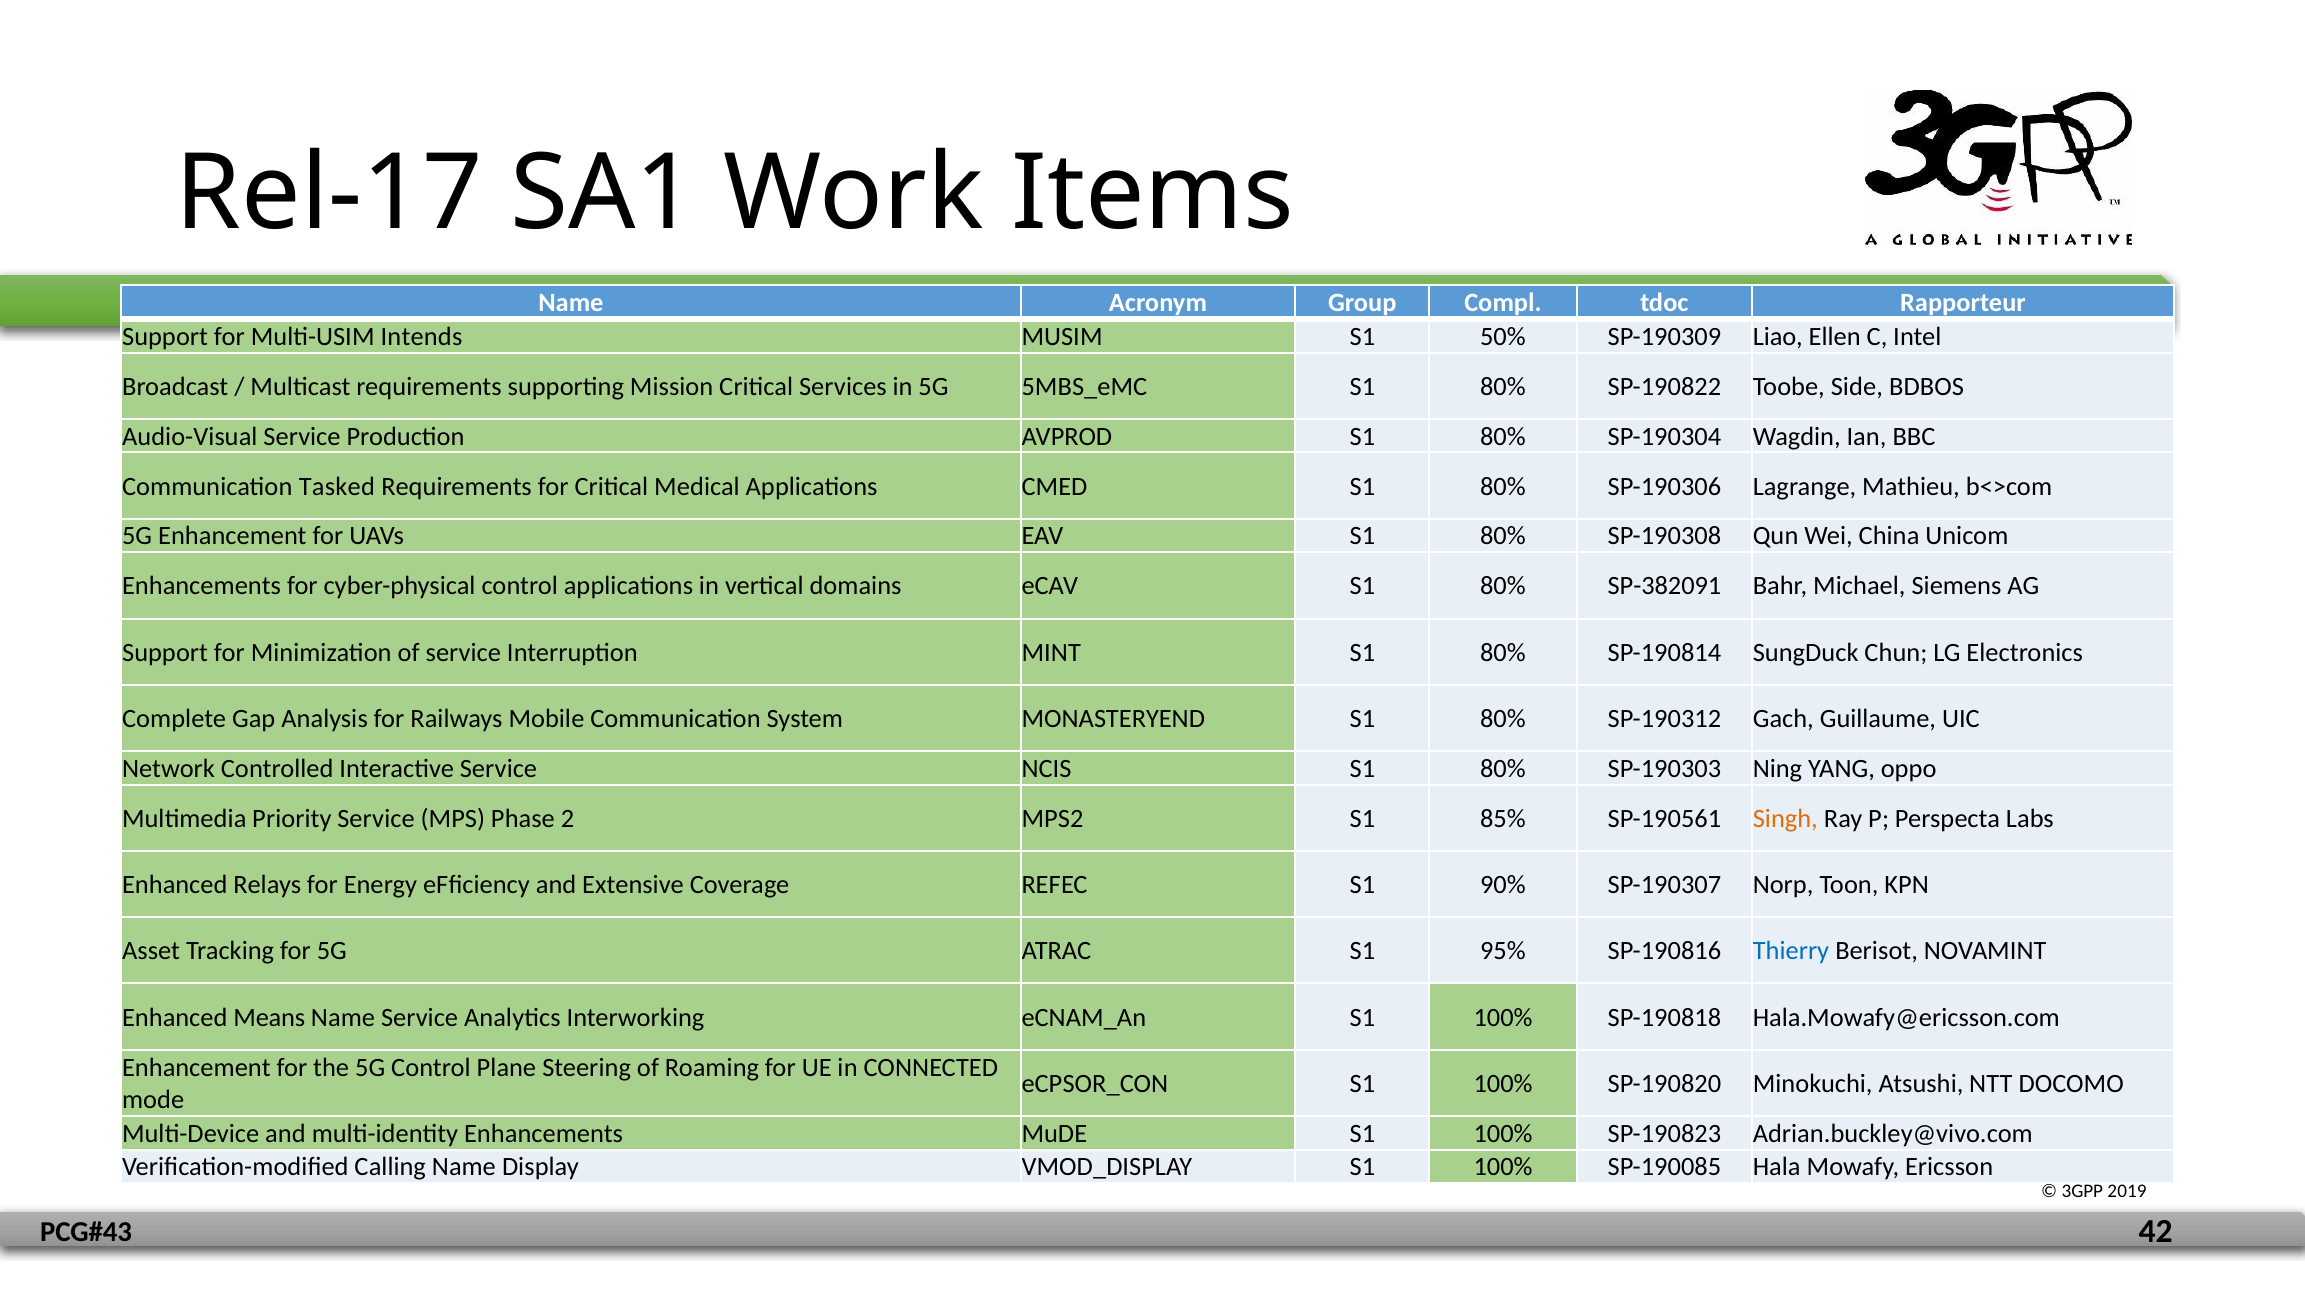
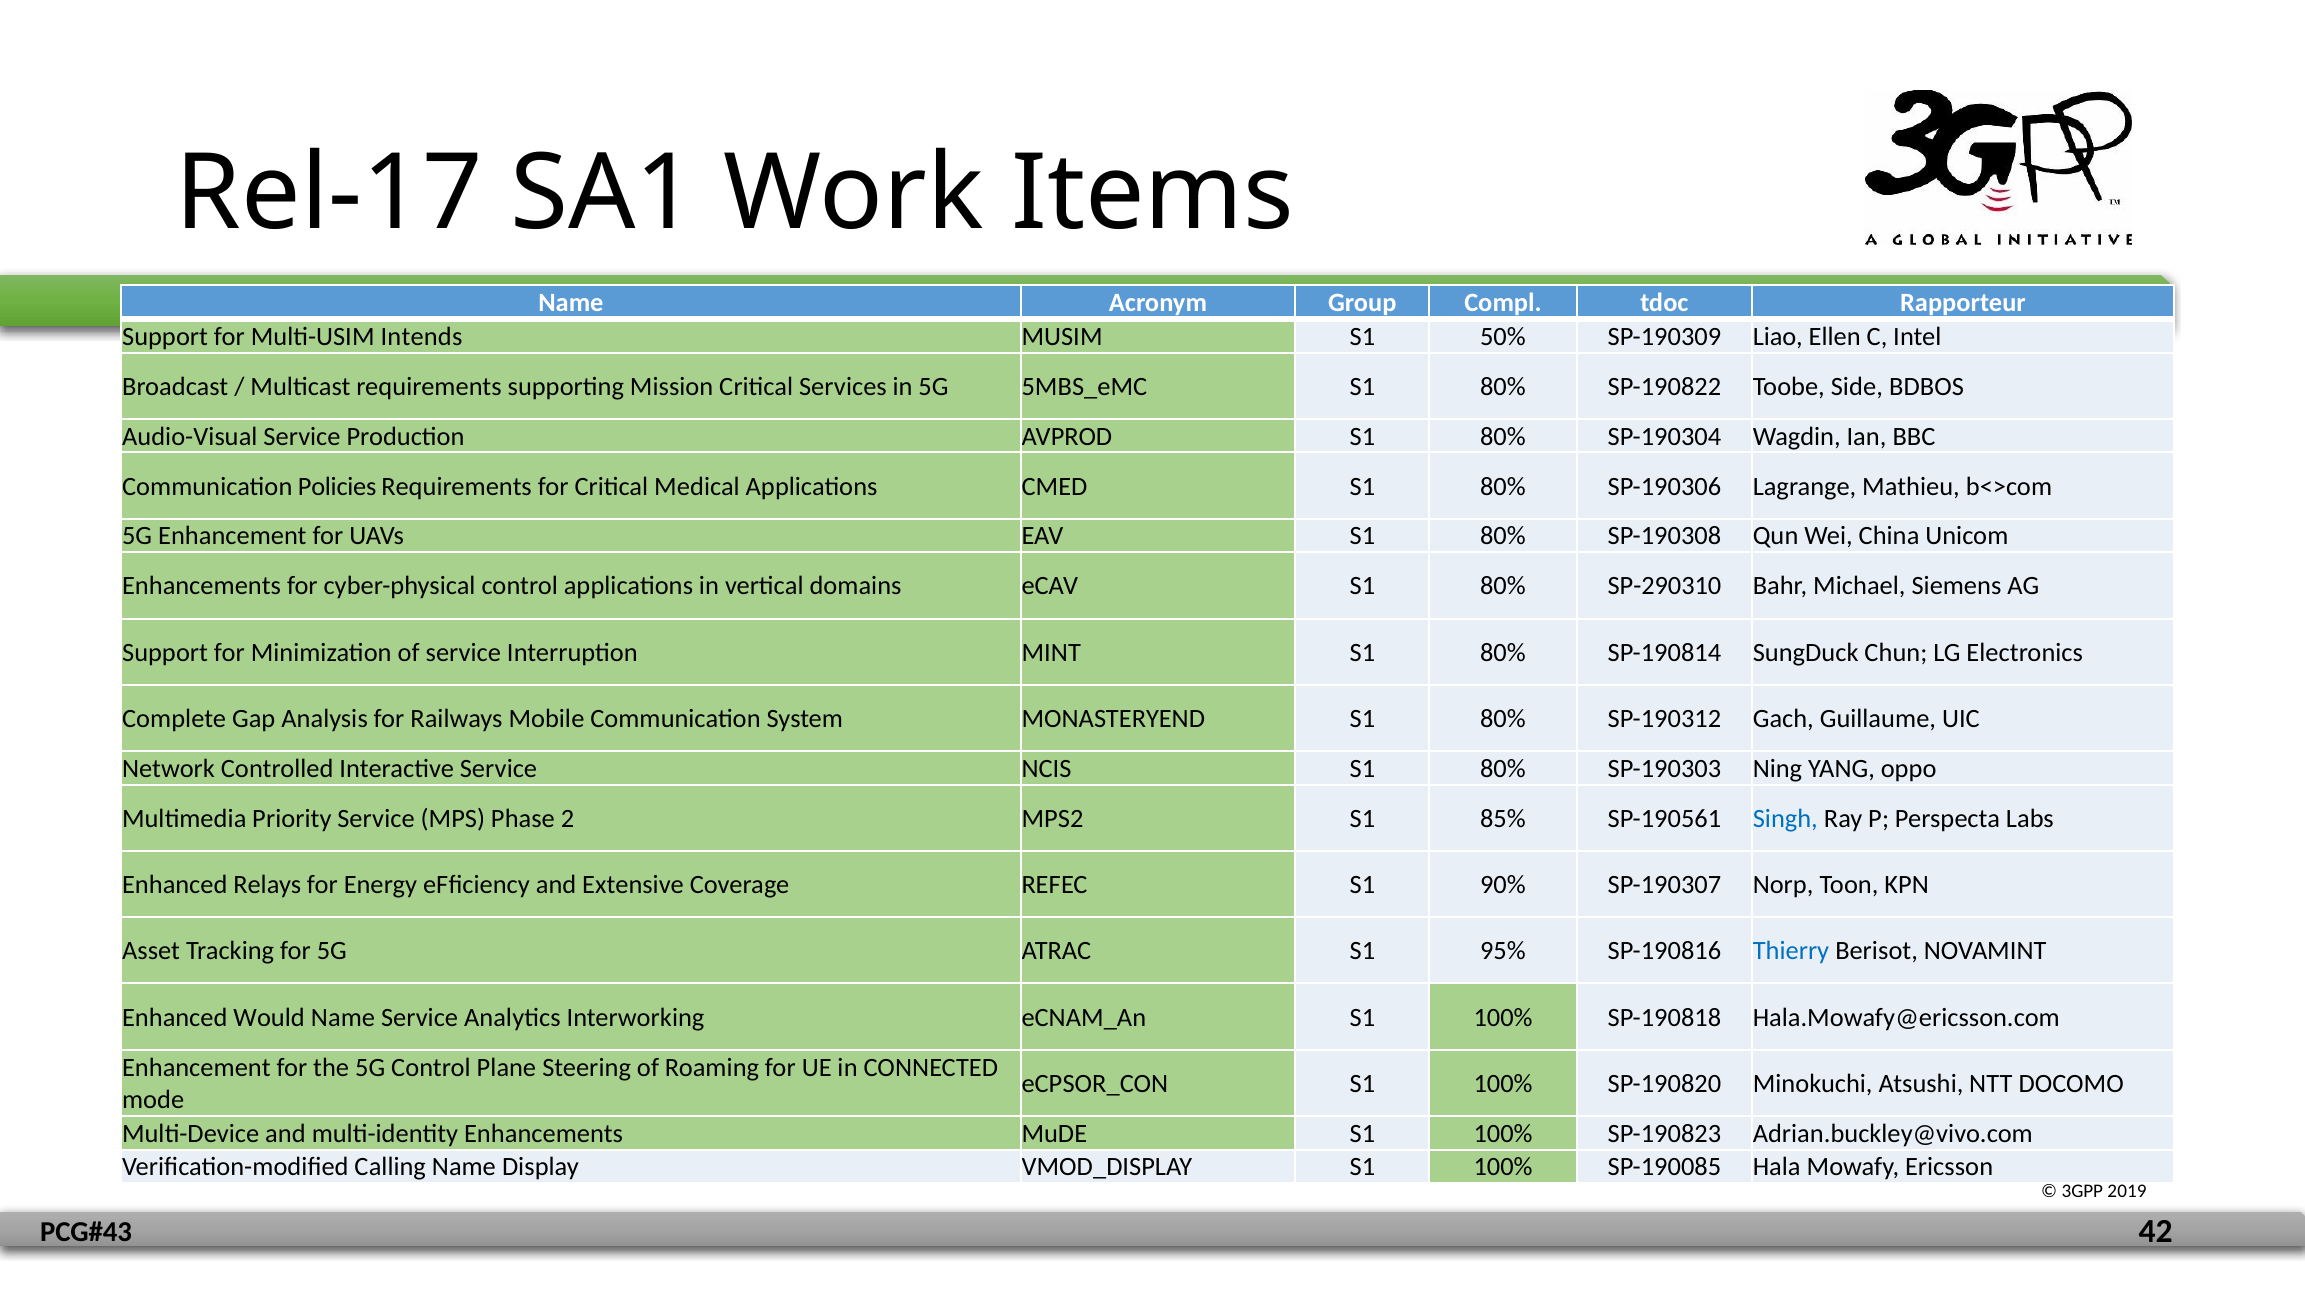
Tasked: Tasked -> Policies
SP-382091: SP-382091 -> SP-290310
Singh colour: orange -> blue
Means: Means -> Would
